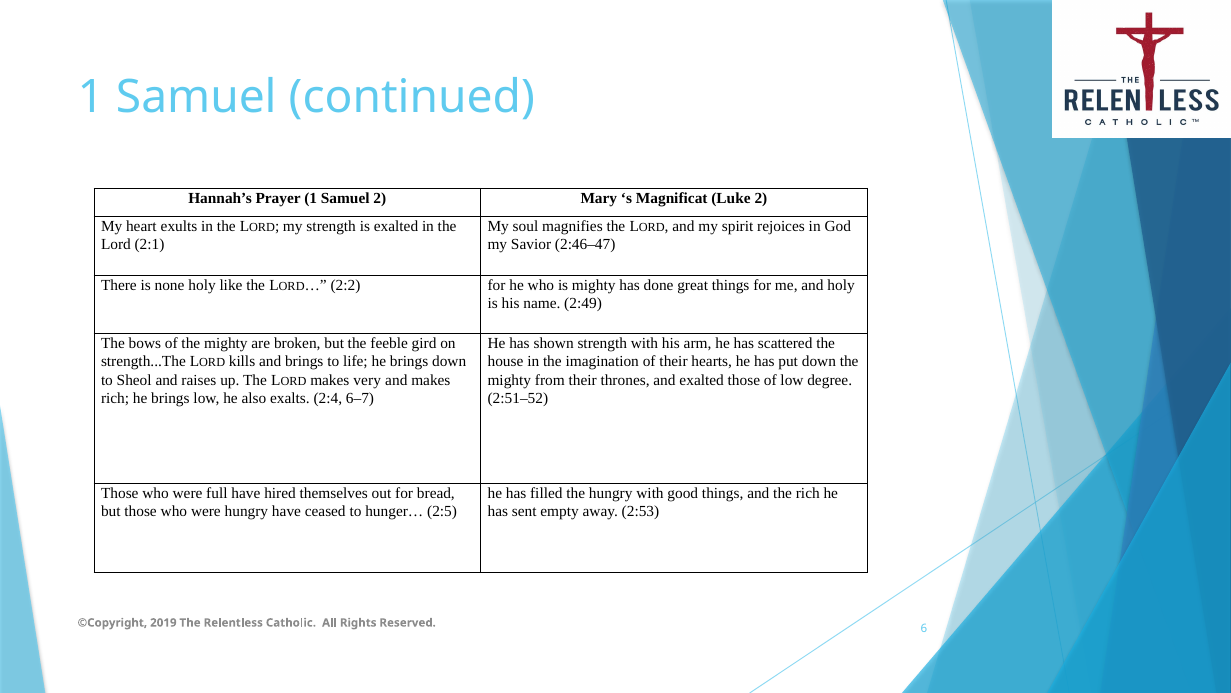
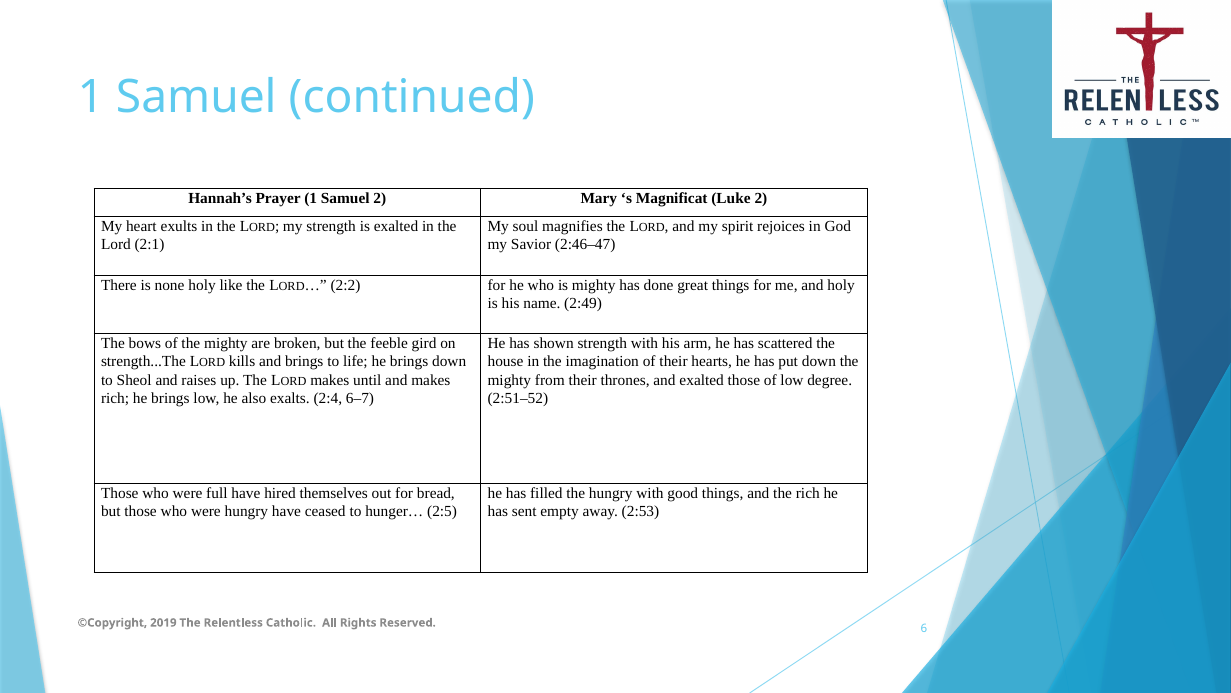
very: very -> until
